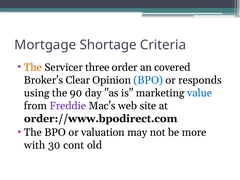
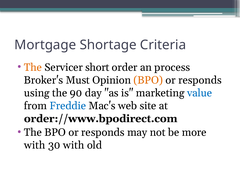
three: three -> short
covered: covered -> process
Clear: Clear -> Must
BPO at (148, 80) colour: blue -> orange
Freddie colour: purple -> blue
The BPO or valuation: valuation -> responds
30 cont: cont -> with
